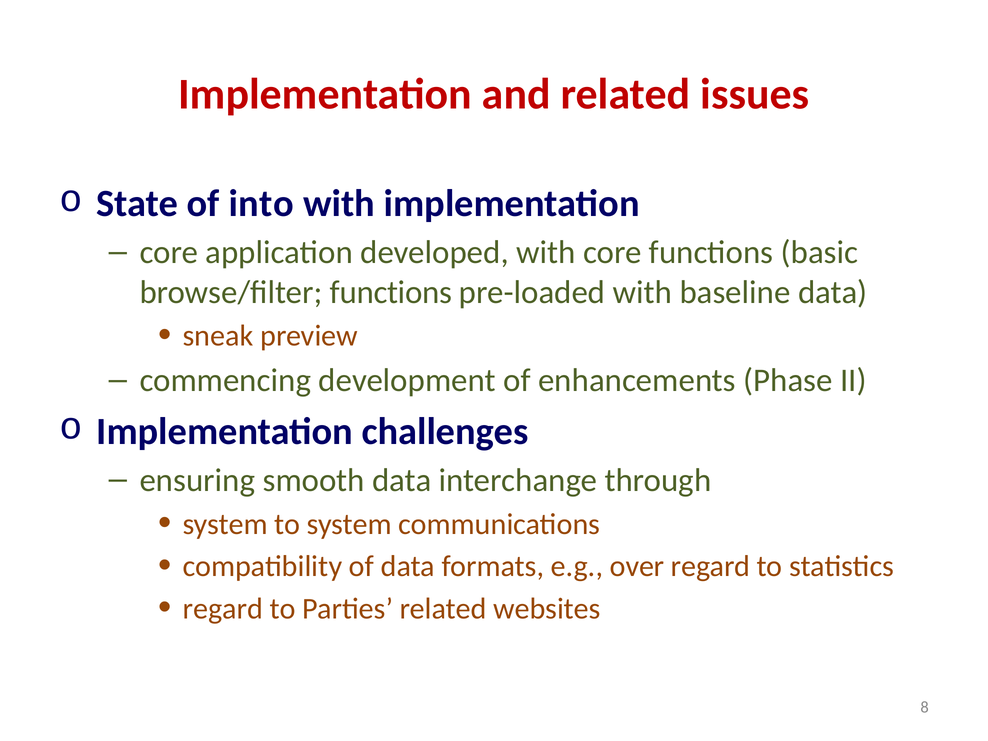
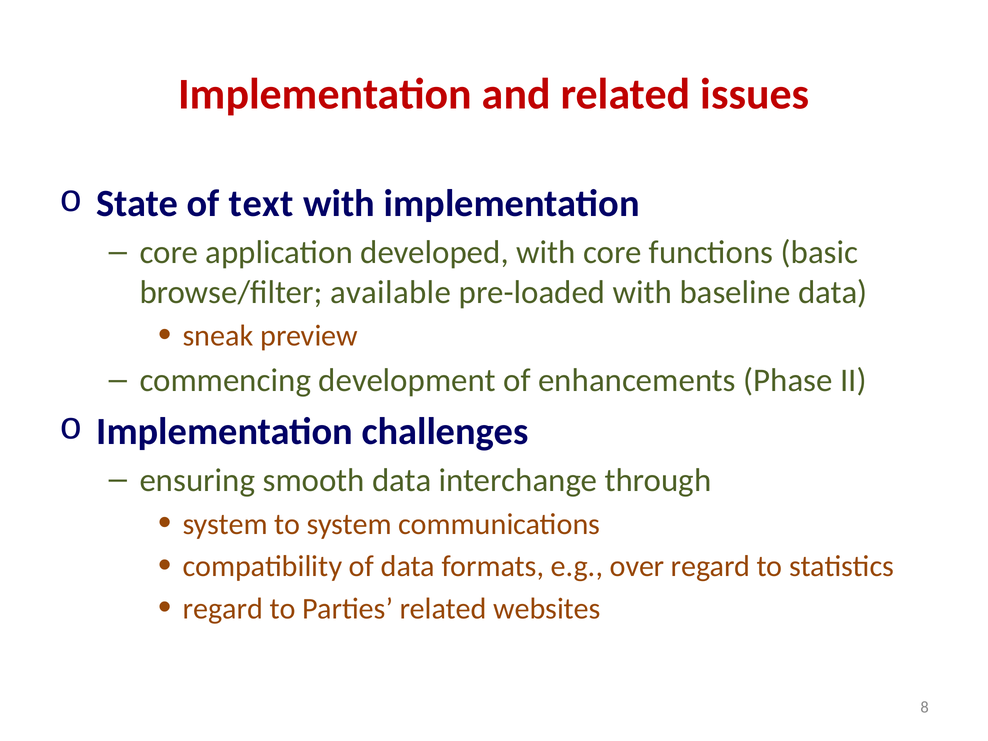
into: into -> text
browse/filter functions: functions -> available
